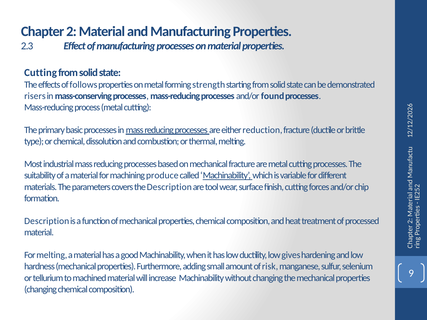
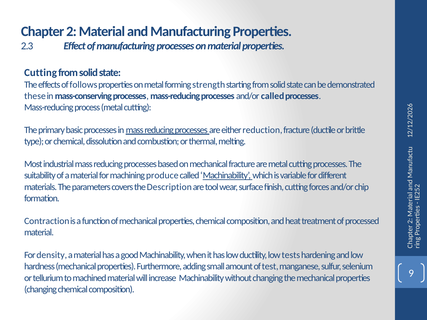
risers: risers -> these
and/or found: found -> called
Description at (47, 221): Description -> Contraction
For melting: melting -> density
gives: gives -> tests
risk: risk -> test
